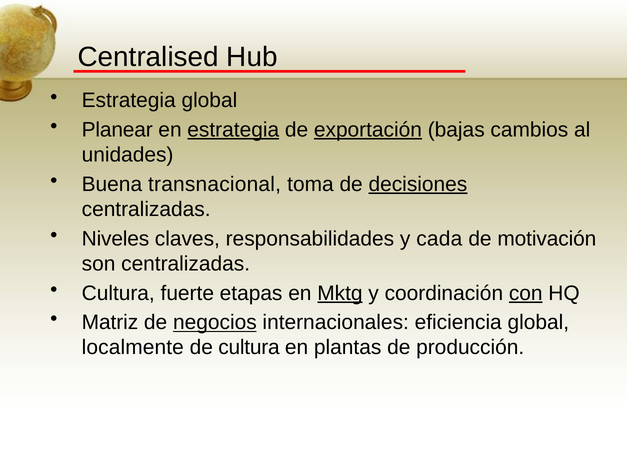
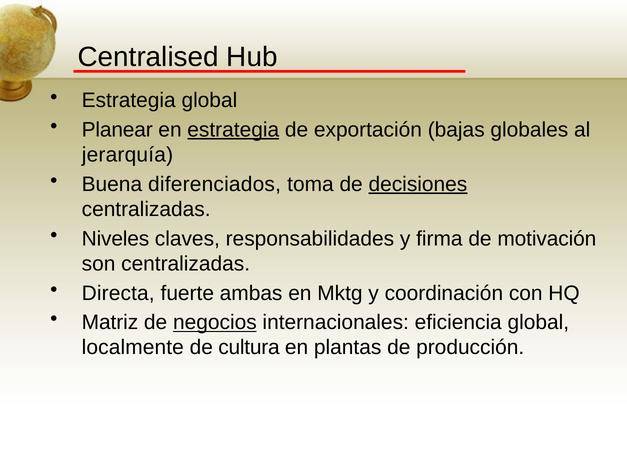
exportación underline: present -> none
cambios: cambios -> globales
unidades: unidades -> jerarquía
transnacional: transnacional -> diferenciados
cada: cada -> firma
Cultura at (118, 293): Cultura -> Directa
etapas: etapas -> ambas
Mktg underline: present -> none
con underline: present -> none
